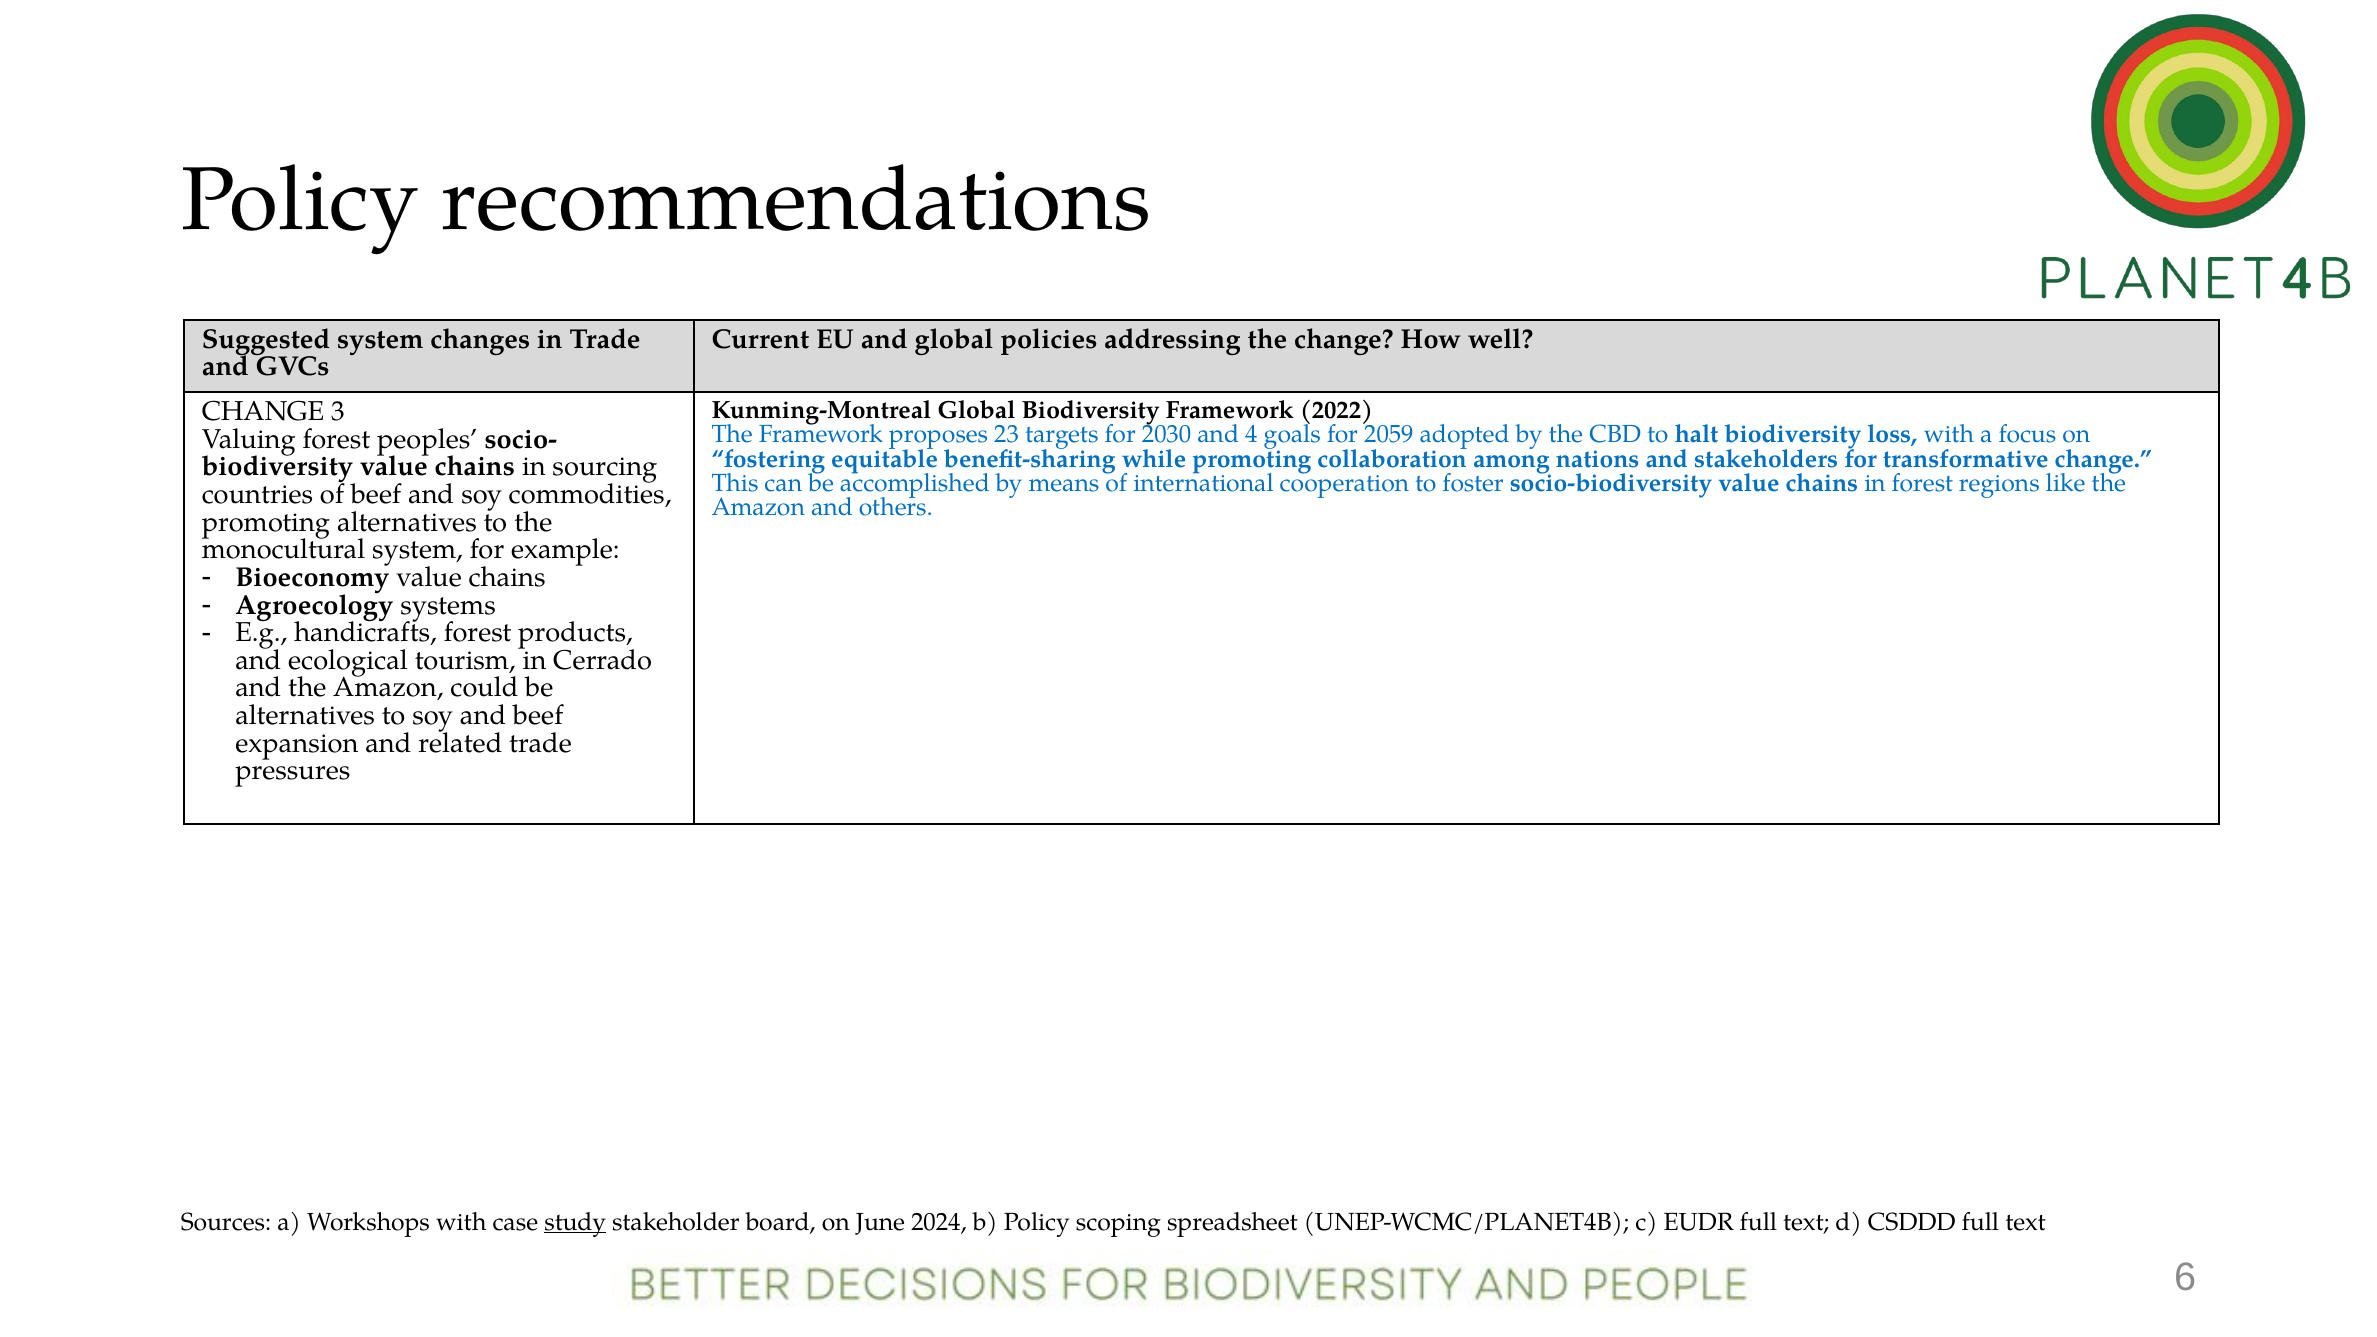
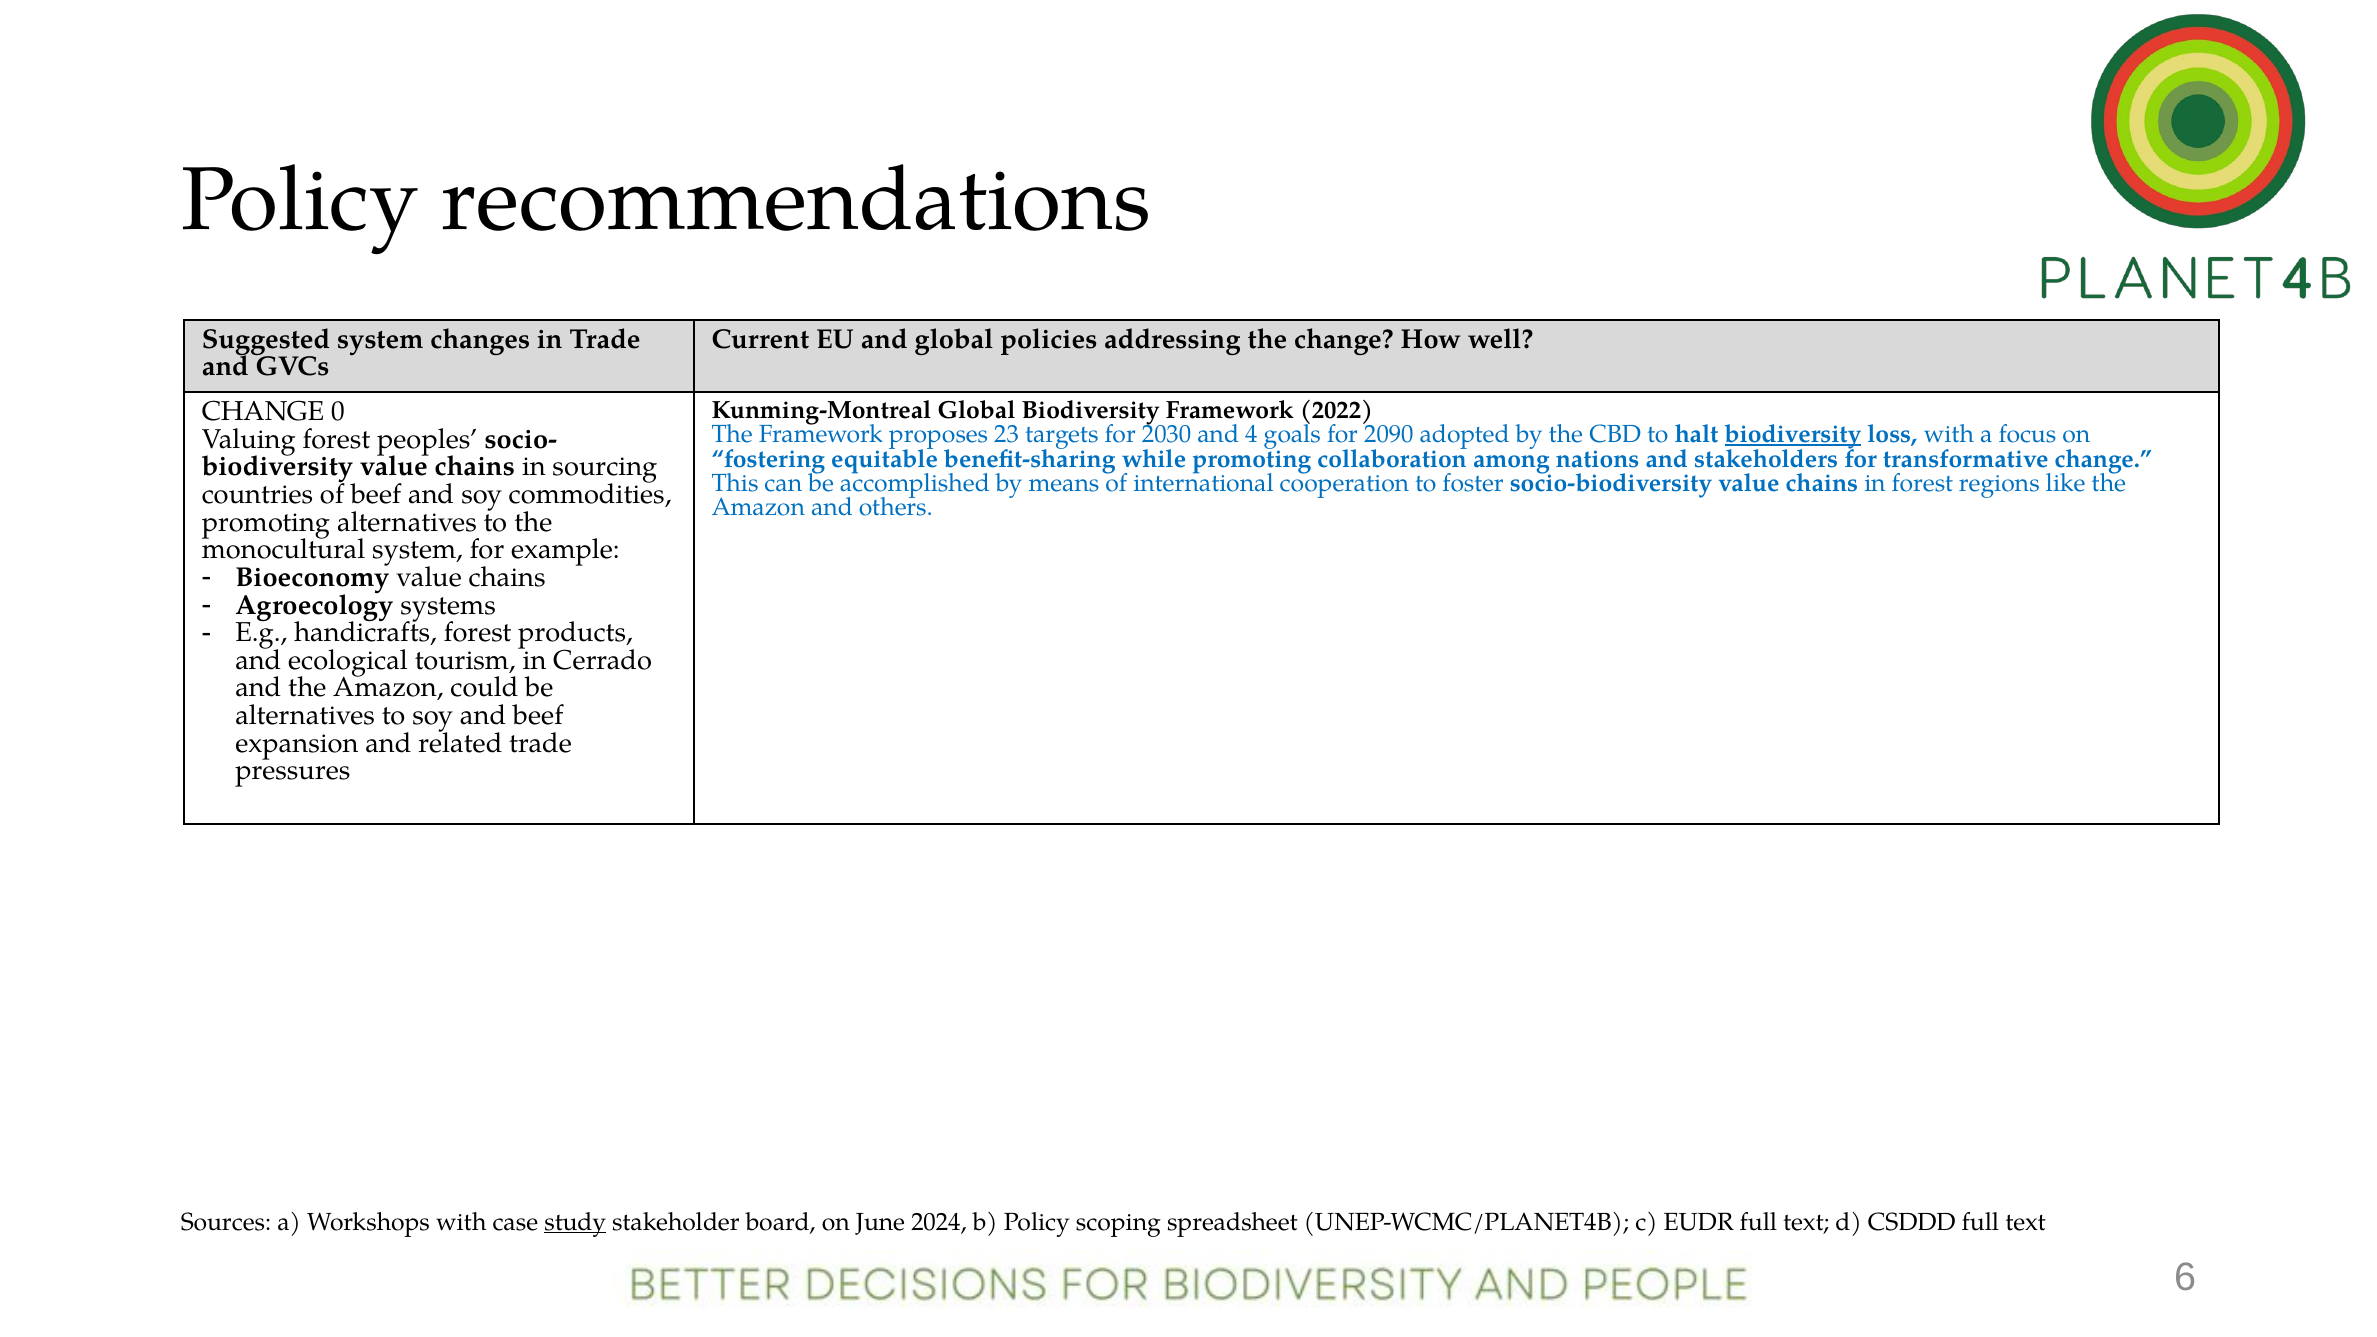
3: 3 -> 0
2059: 2059 -> 2090
biodiversity at (1793, 434) underline: none -> present
